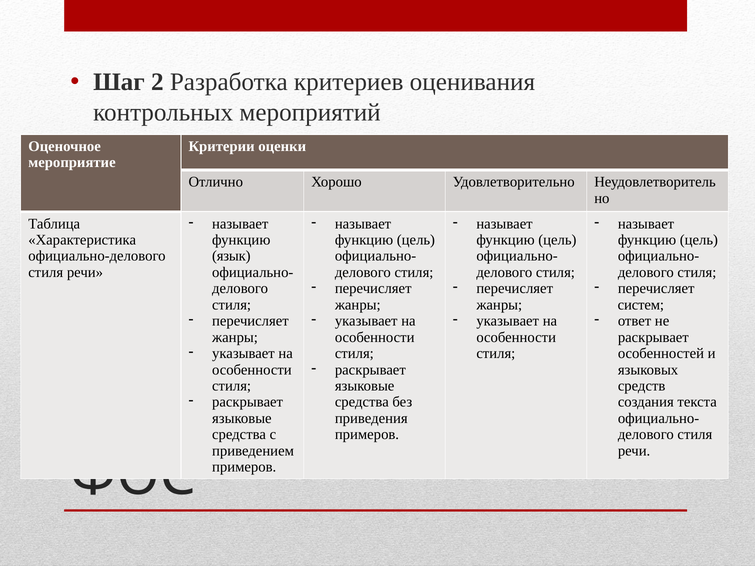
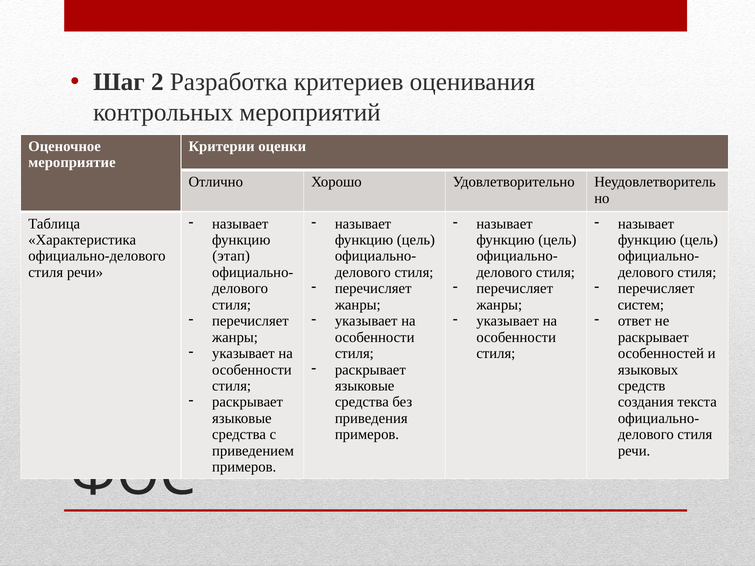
язык: язык -> этап
